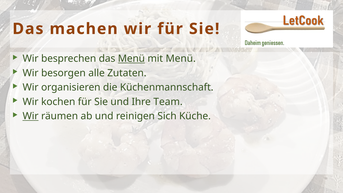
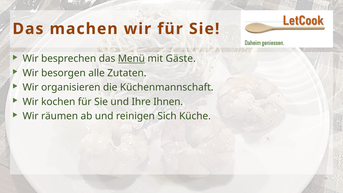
mit Menü: Menü -> Gäste
Team: Team -> Ihnen
Wir at (31, 116) underline: present -> none
